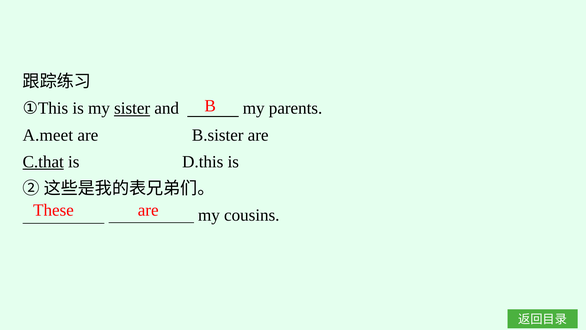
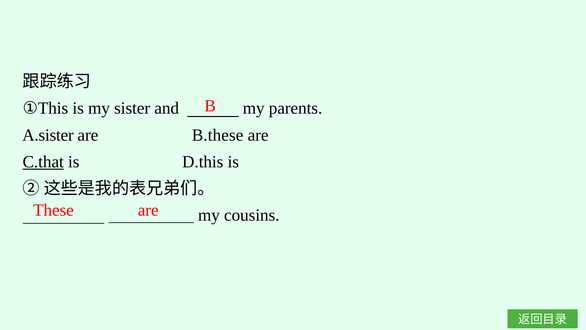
sister underline: present -> none
A.meet: A.meet -> A.sister
B.sister: B.sister -> B.these
